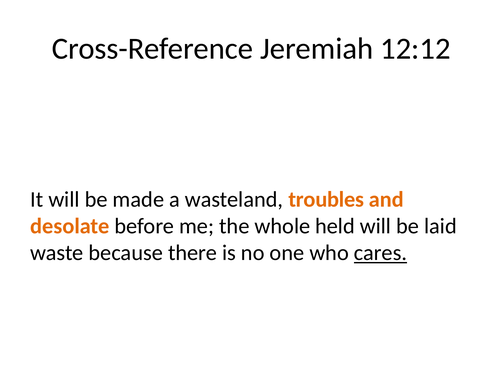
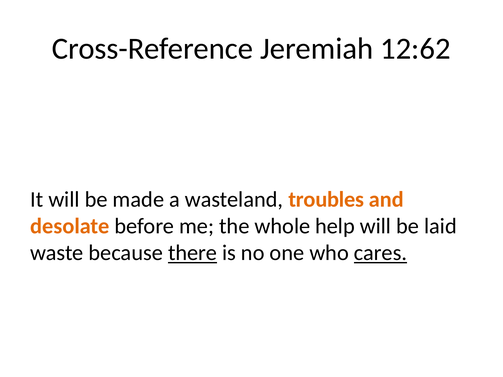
12:12: 12:12 -> 12:62
held: held -> help
there underline: none -> present
